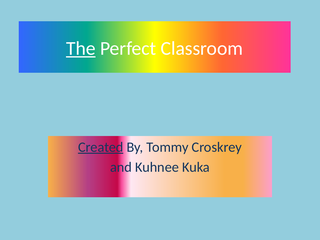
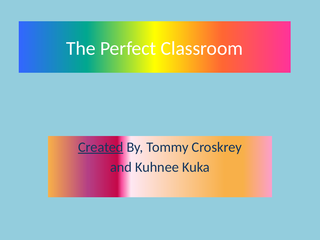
The underline: present -> none
